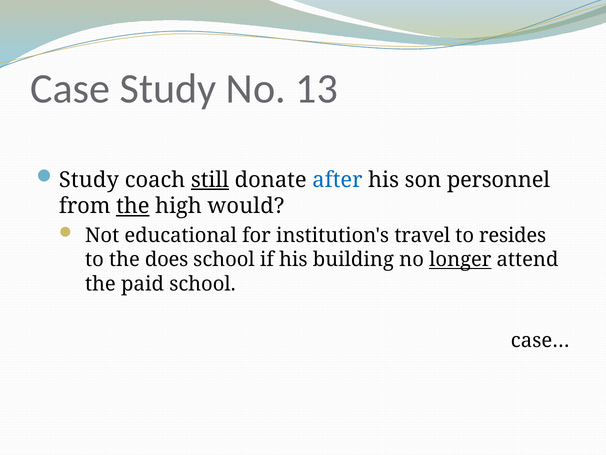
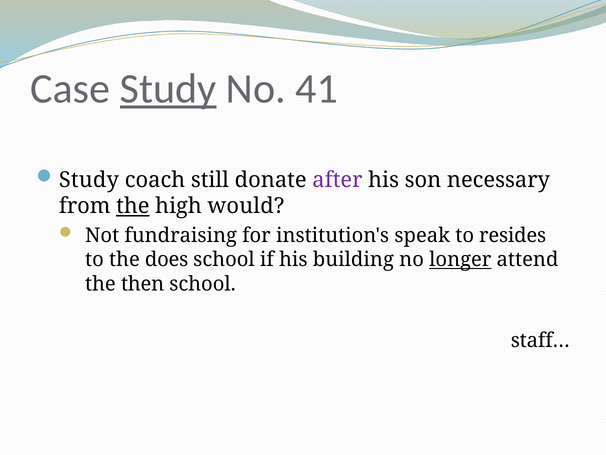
Study at (168, 89) underline: none -> present
13: 13 -> 41
still underline: present -> none
after colour: blue -> purple
personnel: personnel -> necessary
educational: educational -> fundraising
travel: travel -> speak
paid: paid -> then
case…: case… -> staff…
